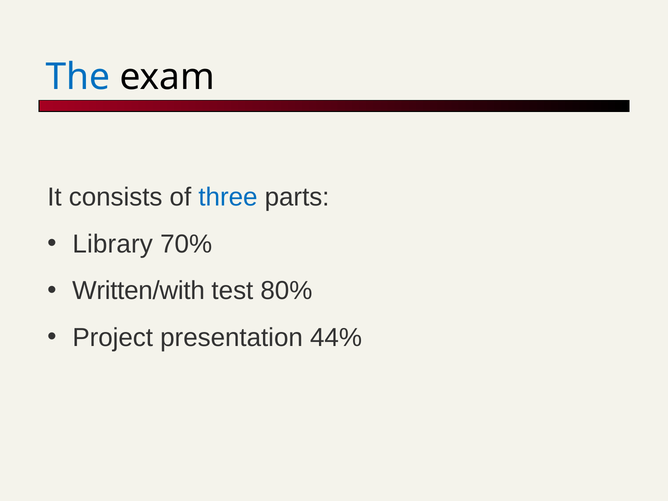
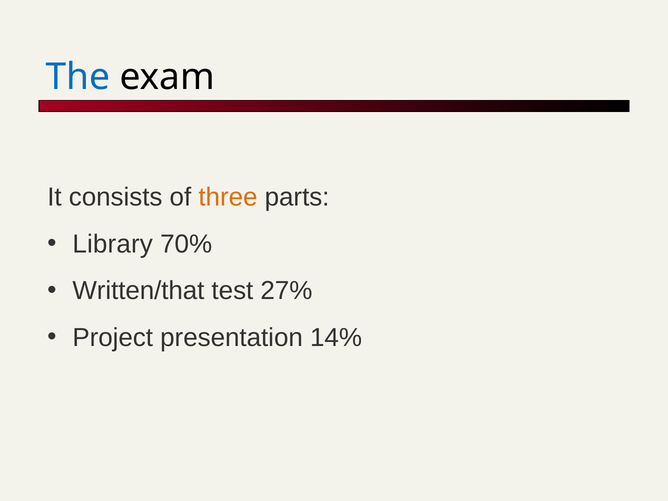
three colour: blue -> orange
Written/with: Written/with -> Written/that
80%: 80% -> 27%
44%: 44% -> 14%
